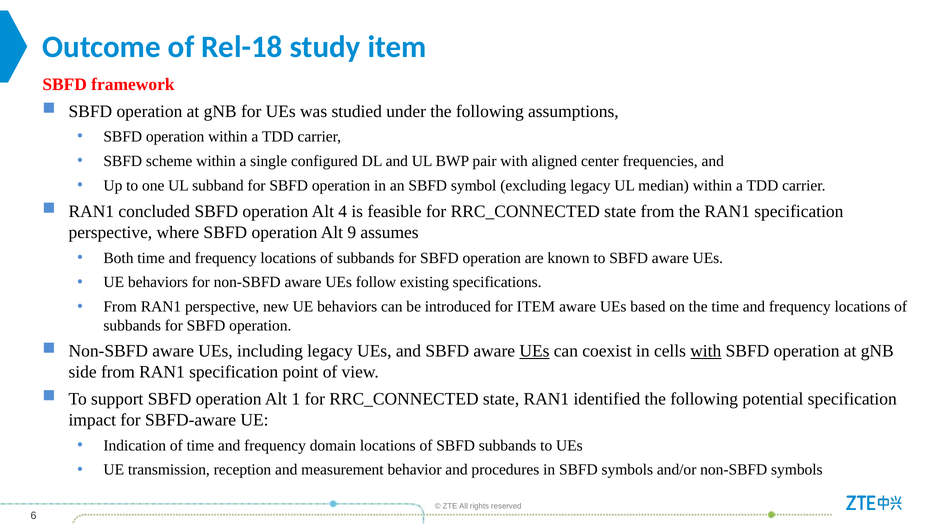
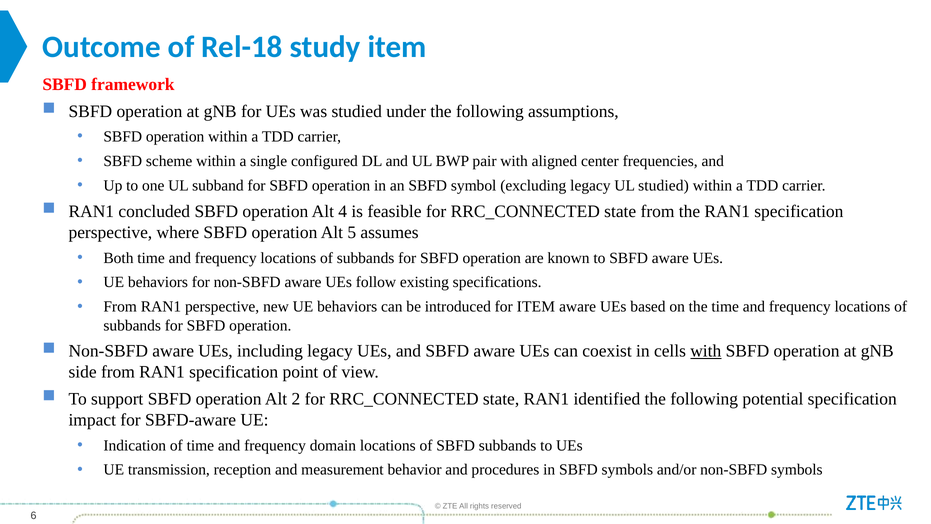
UL median: median -> studied
9: 9 -> 5
UEs at (534, 351) underline: present -> none
1: 1 -> 2
